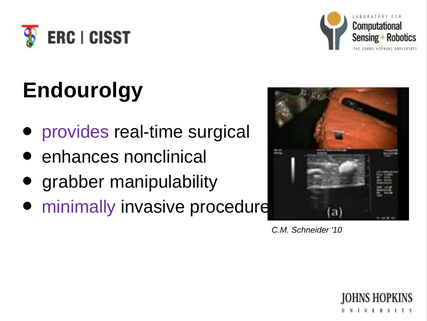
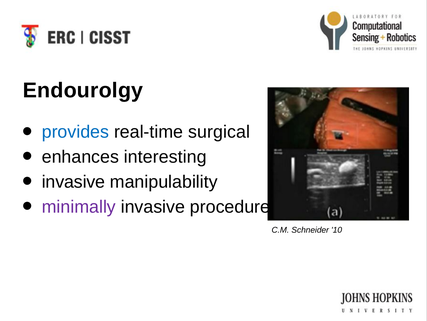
provides colour: purple -> blue
nonclinical: nonclinical -> interesting
grabber at (73, 181): grabber -> invasive
